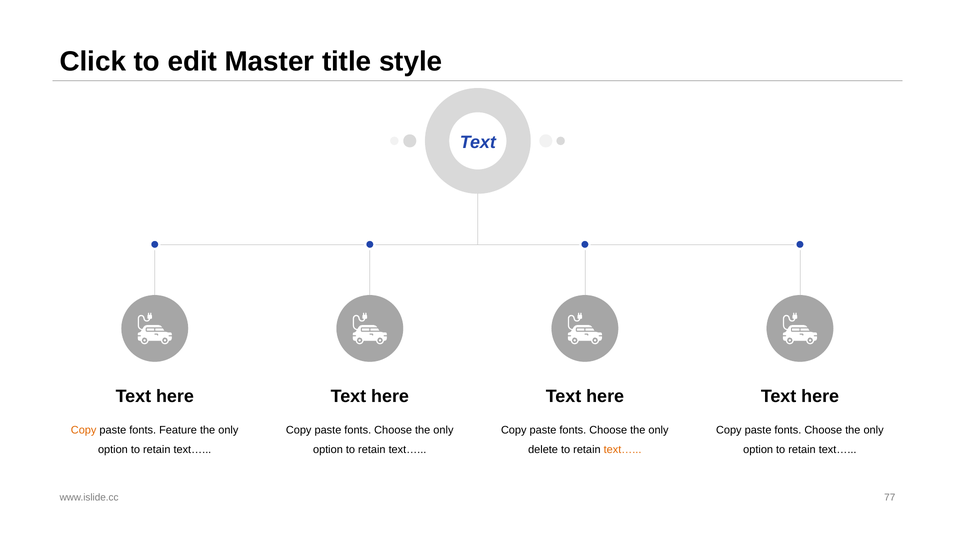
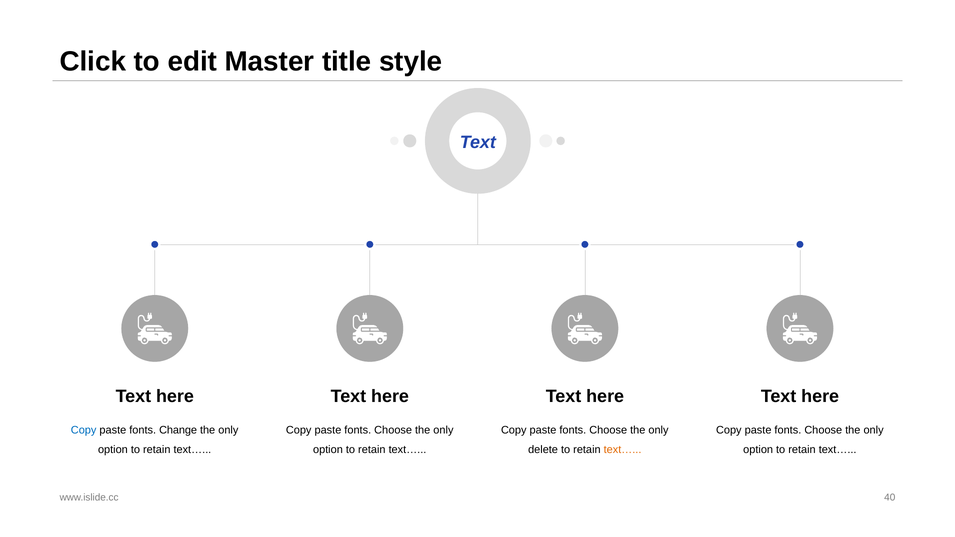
Copy at (84, 430) colour: orange -> blue
Feature: Feature -> Change
77: 77 -> 40
